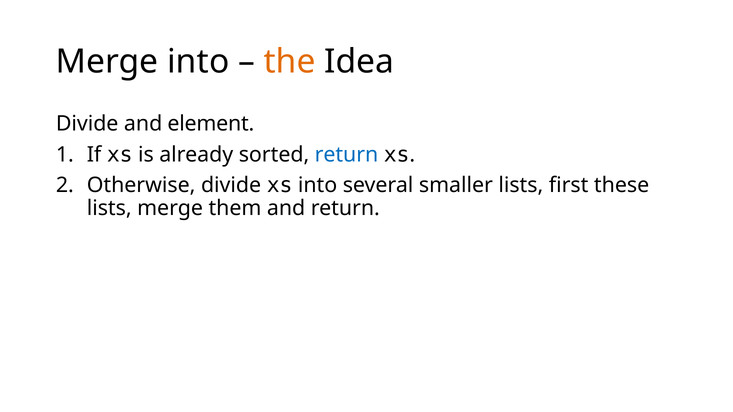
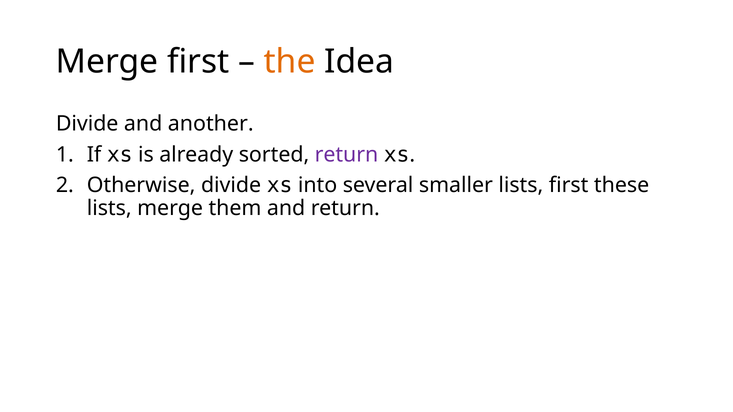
Merge into: into -> first
element: element -> another
return at (346, 155) colour: blue -> purple
